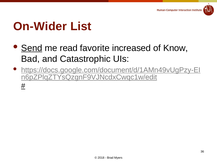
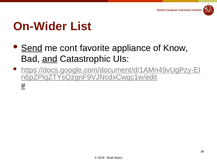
read: read -> cont
increased: increased -> appliance
and underline: none -> present
